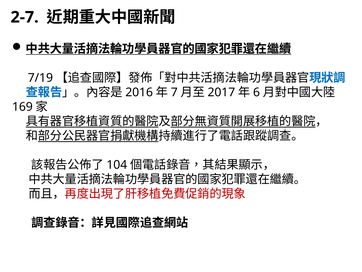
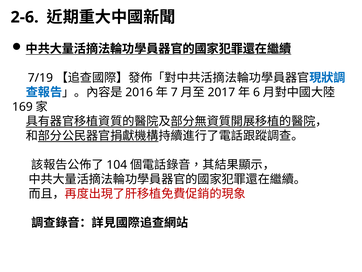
2-7: 2-7 -> 2-6
